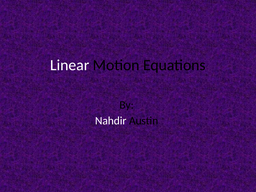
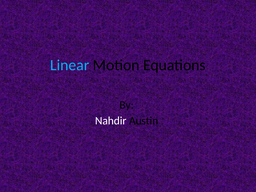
Linear colour: white -> light blue
